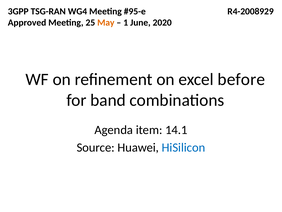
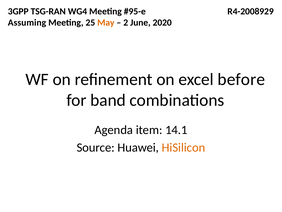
Approved: Approved -> Assuming
1: 1 -> 2
HiSilicon colour: blue -> orange
